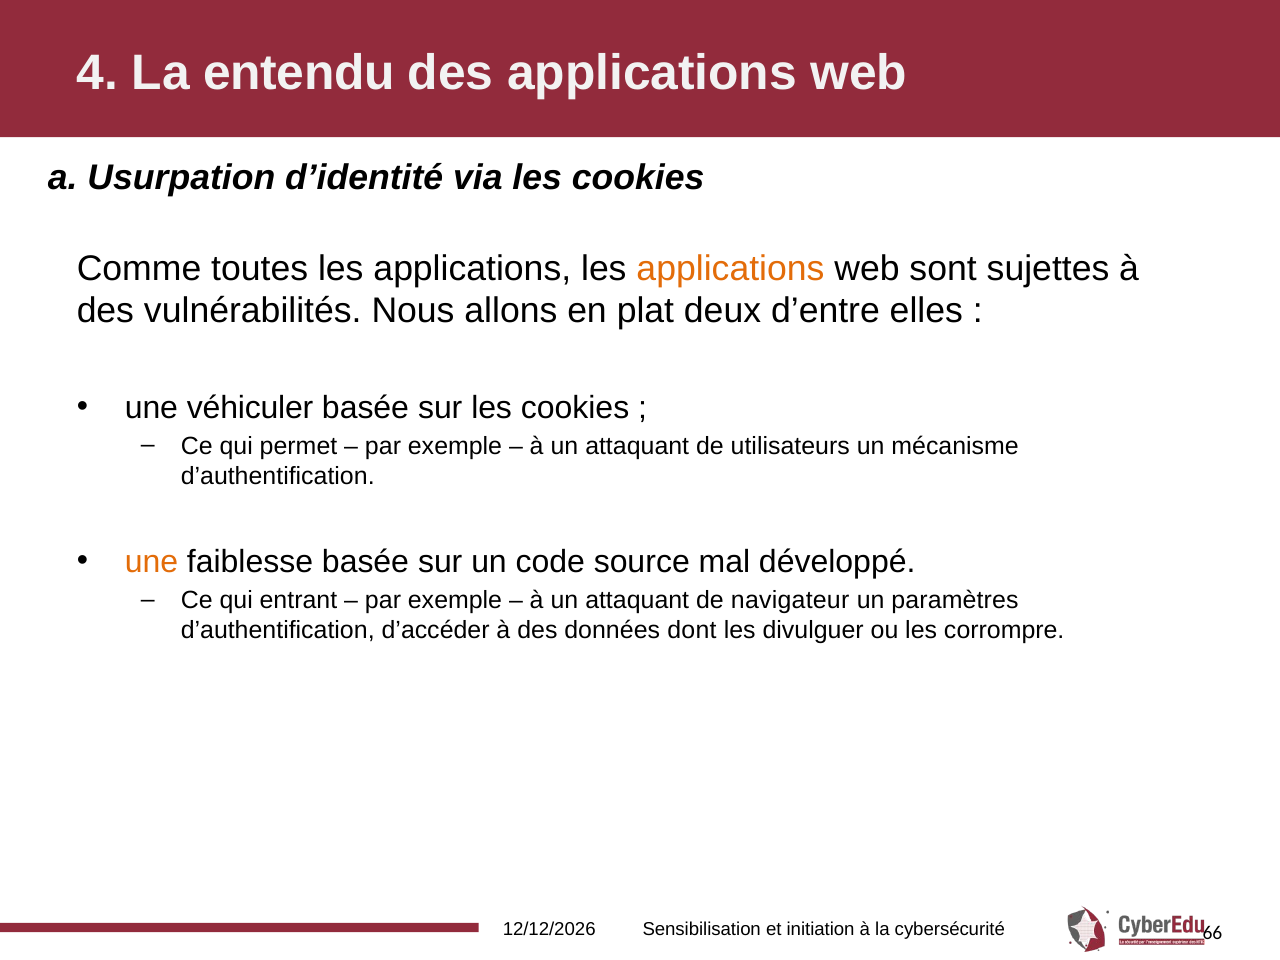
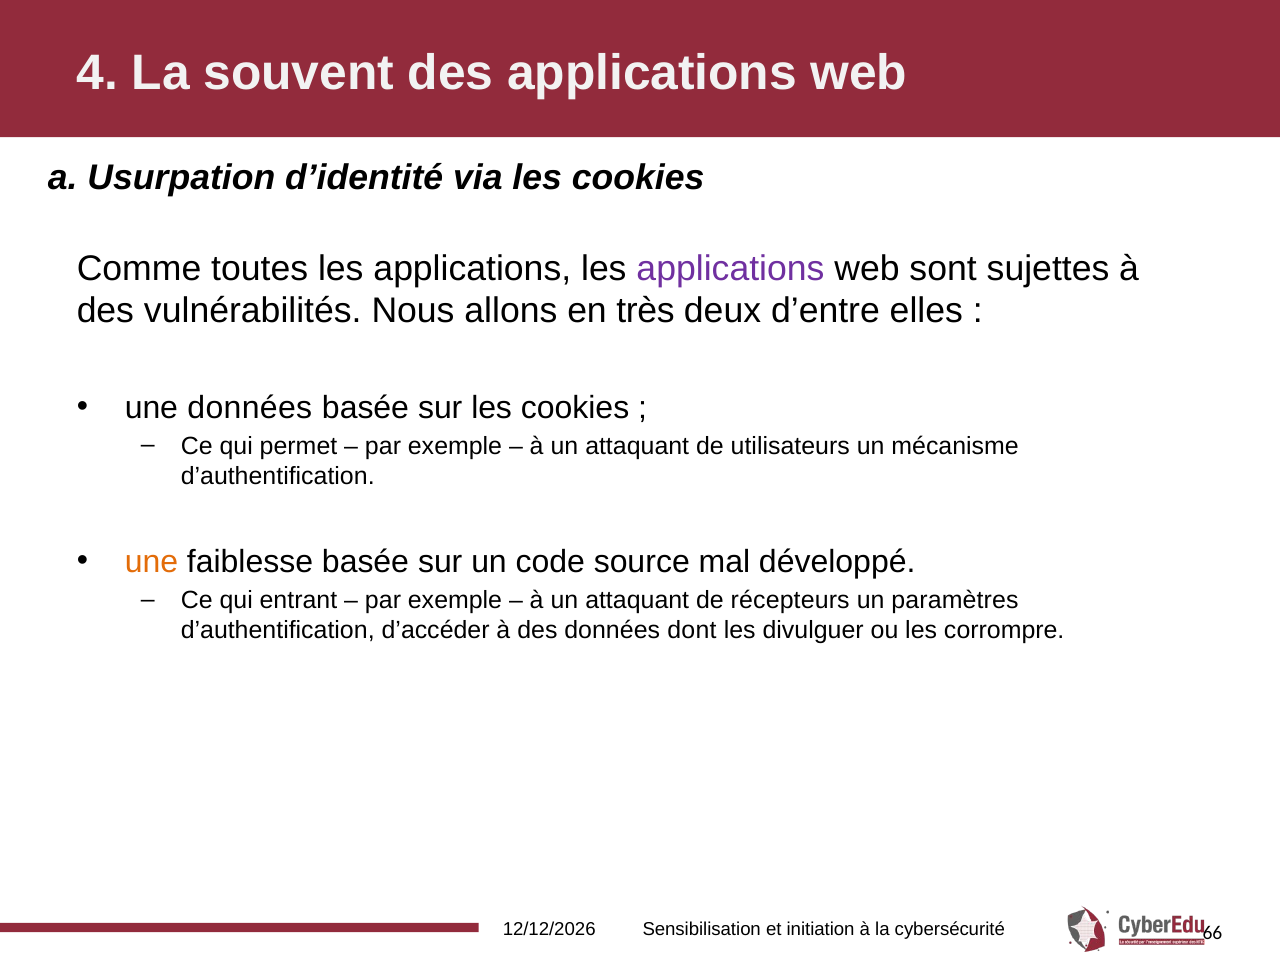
entendu: entendu -> souvent
applications at (730, 268) colour: orange -> purple
plat: plat -> très
une véhiculer: véhiculer -> données
navigateur: navigateur -> récepteurs
